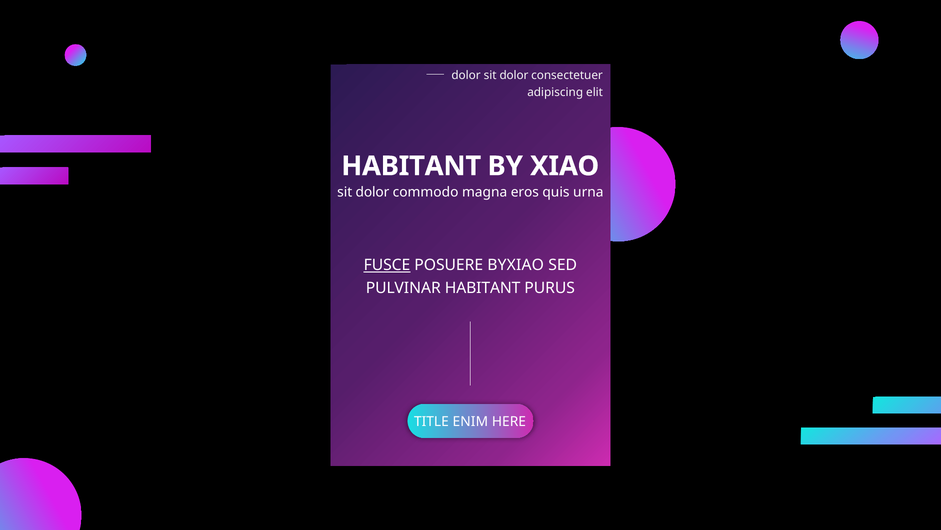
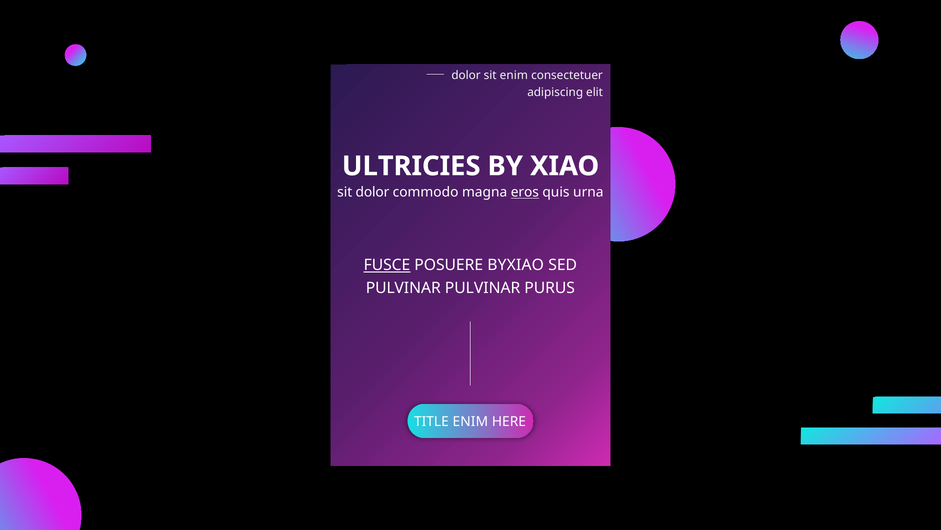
dolor sit dolor: dolor -> enim
HABITANT at (411, 166): HABITANT -> ULTRICIES
eros underline: none -> present
PULVINAR HABITANT: HABITANT -> PULVINAR
